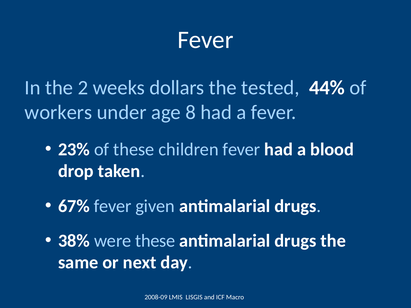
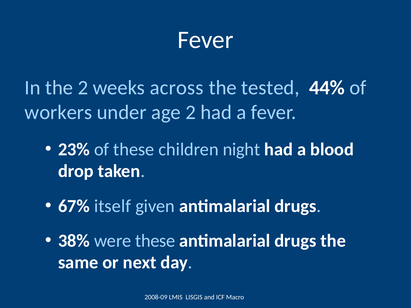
dollars: dollars -> across
age 8: 8 -> 2
children fever: fever -> night
67% fever: fever -> itself
